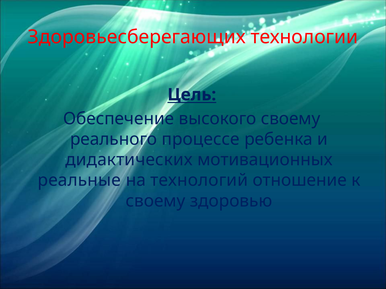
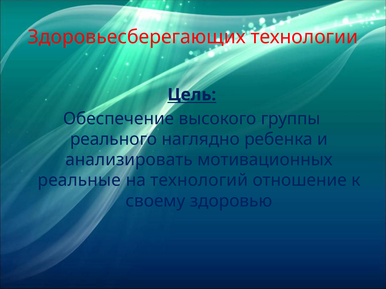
высокого своему: своему -> группы
процессе: процессе -> наглядно
дидактических: дидактических -> анализировать
